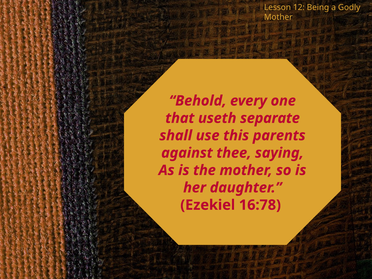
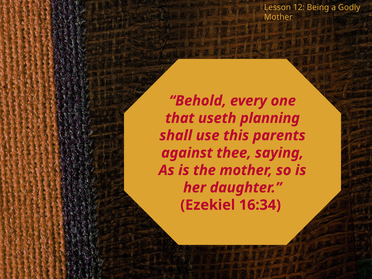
separate: separate -> planning
16:78: 16:78 -> 16:34
